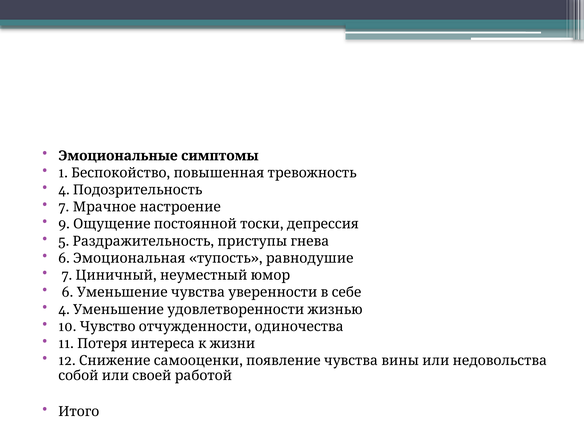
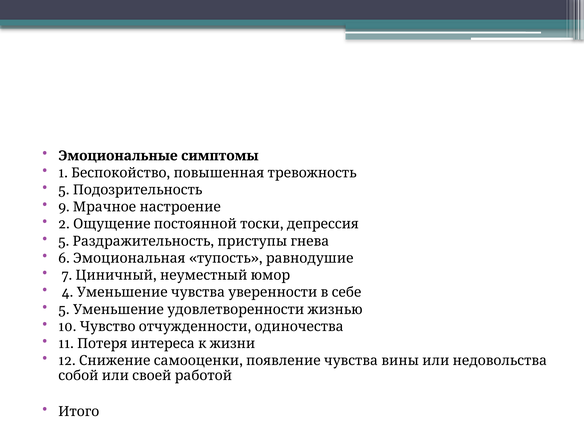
4 at (64, 190): 4 -> 5
7 at (64, 207): 7 -> 9
9: 9 -> 2
6 at (68, 292): 6 -> 4
4 at (64, 310): 4 -> 5
